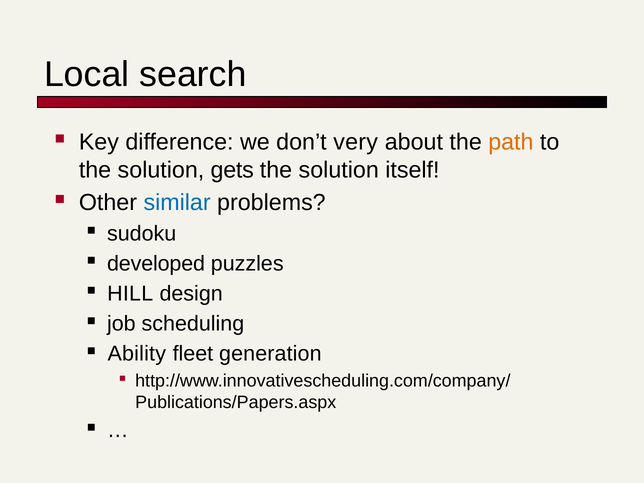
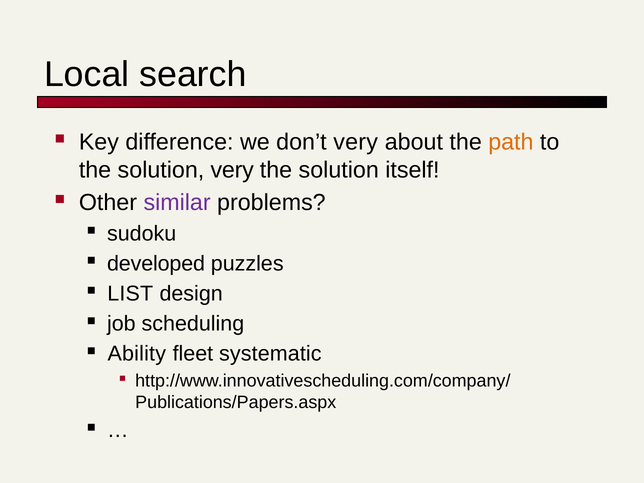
solution gets: gets -> very
similar colour: blue -> purple
HILL: HILL -> LIST
generation: generation -> systematic
